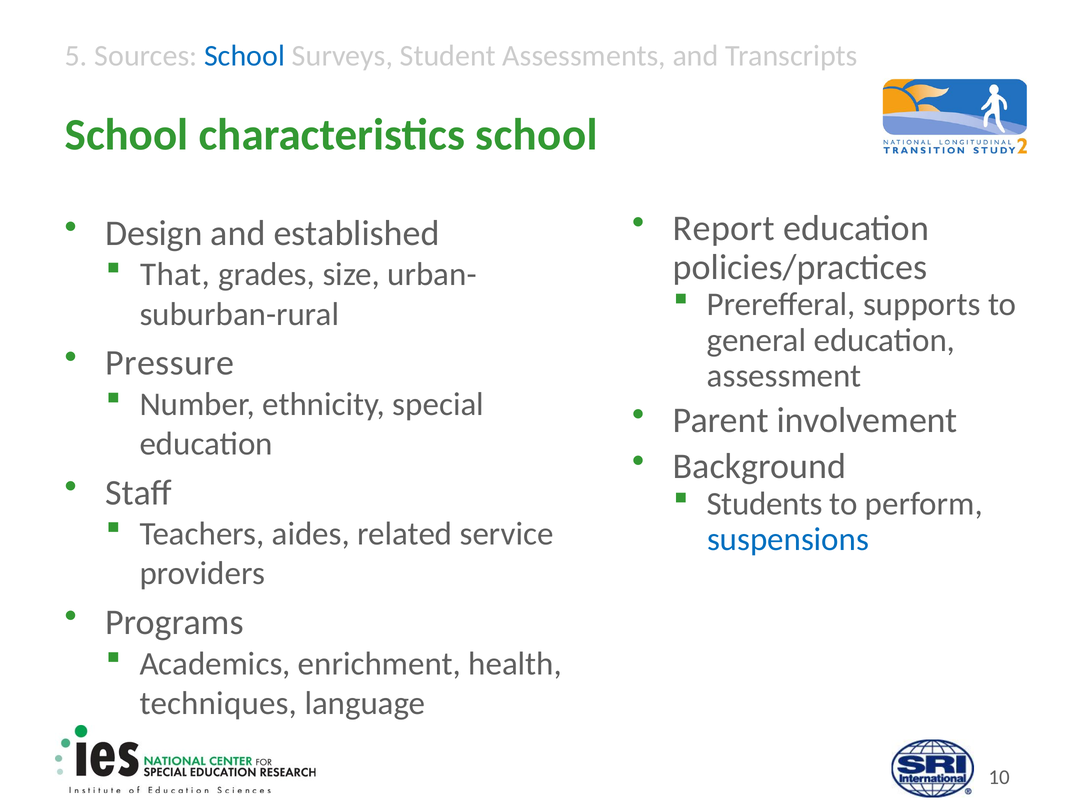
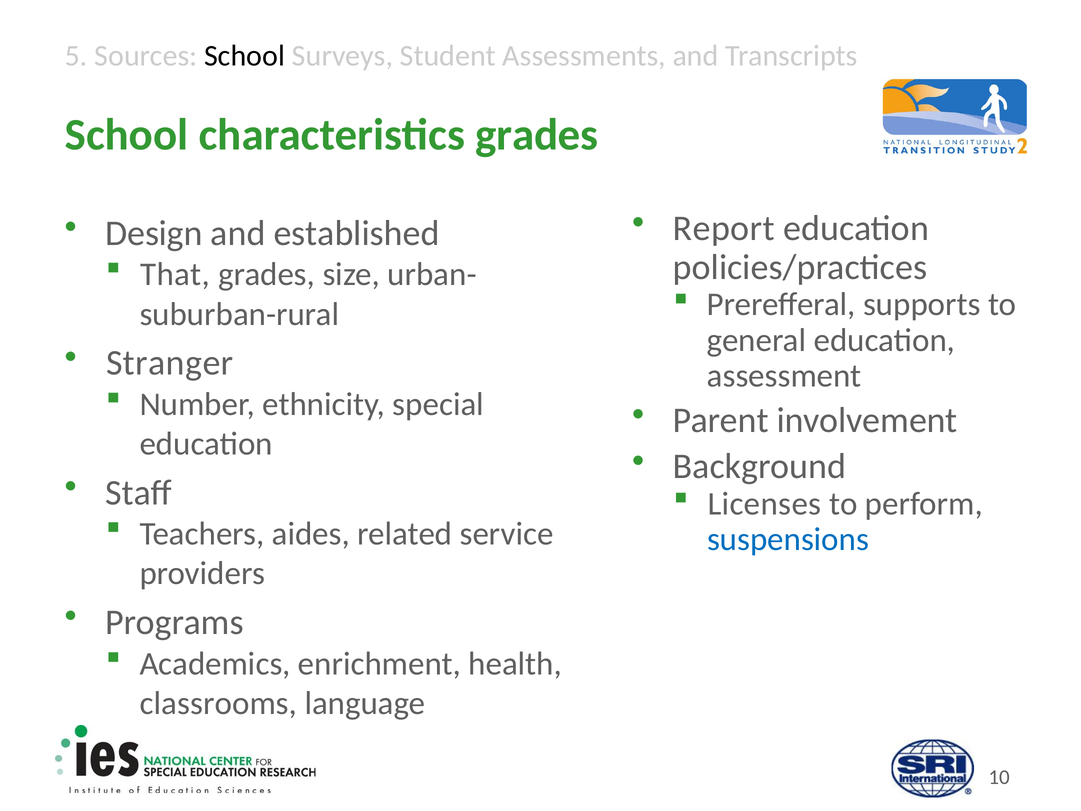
School at (245, 56) colour: blue -> black
characteristics school: school -> grades
Pressure: Pressure -> Stranger
Students: Students -> Licenses
techniques: techniques -> classrooms
